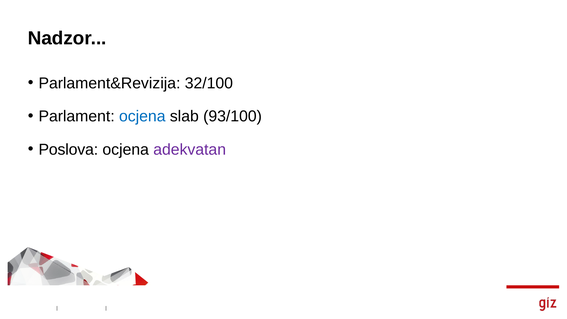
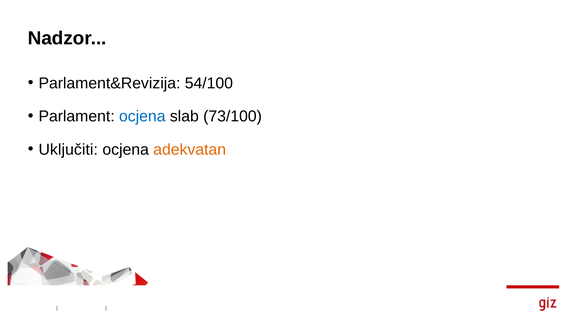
32/100: 32/100 -> 54/100
93/100: 93/100 -> 73/100
Poslova: Poslova -> Uključiti
adekvatan colour: purple -> orange
